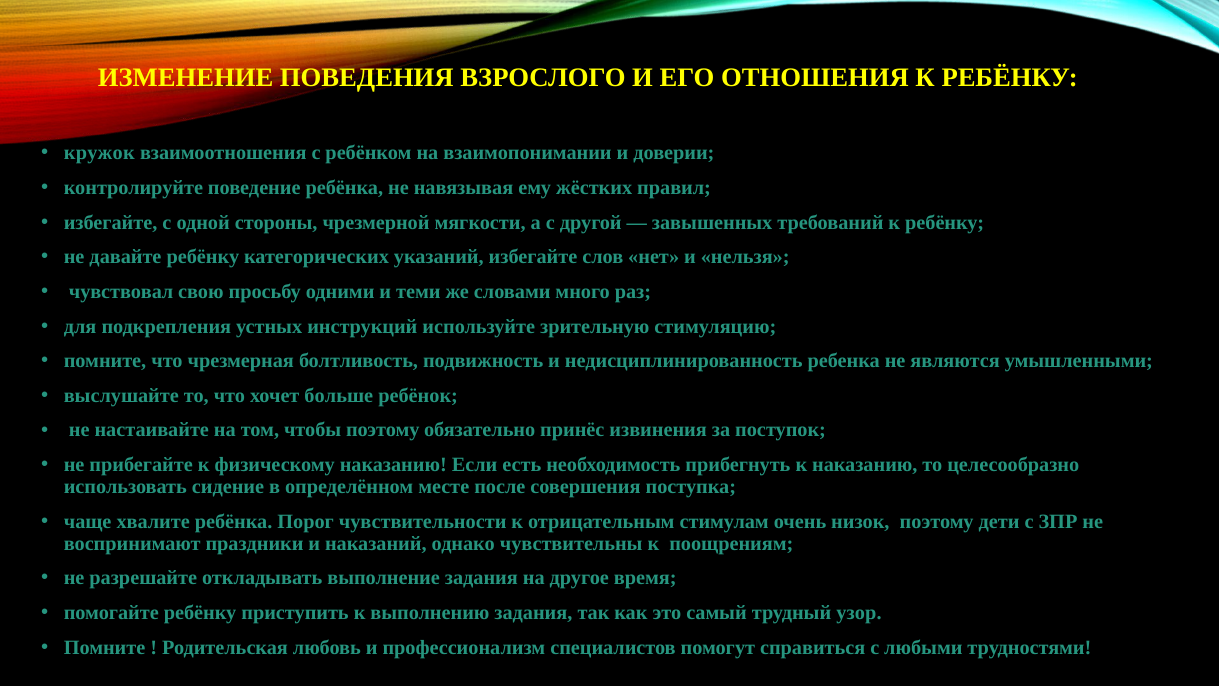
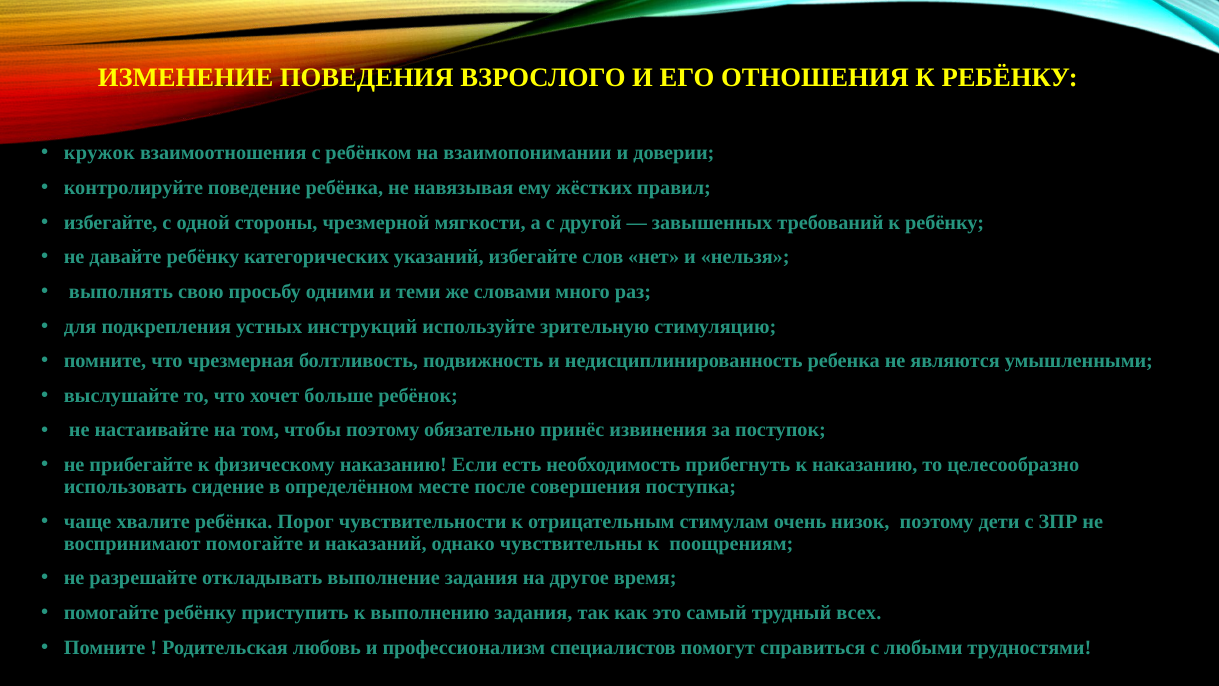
чувствовал: чувствовал -> выполнять
воспринимают праздники: праздники -> помогайте
узор: узор -> всех
